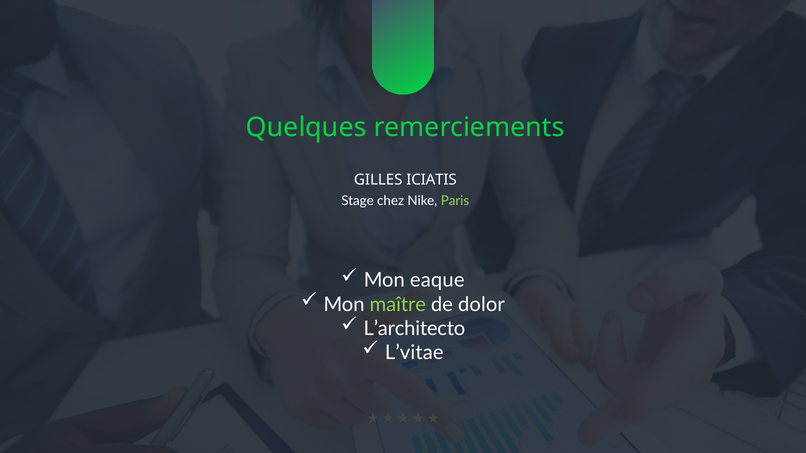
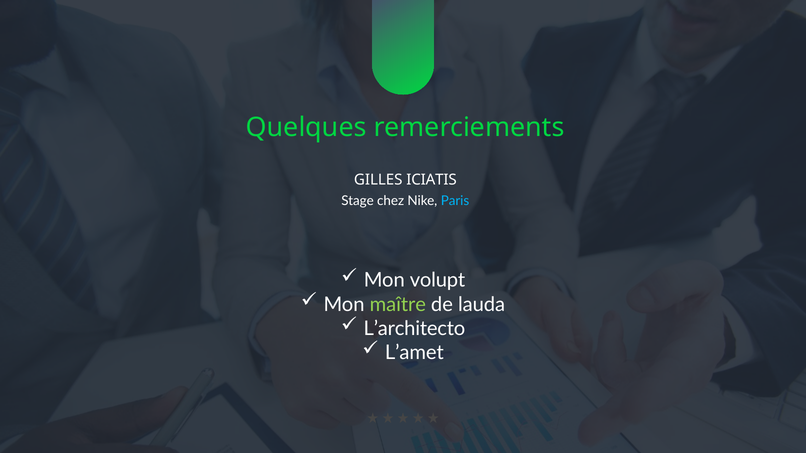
Paris colour: light green -> light blue
eaque: eaque -> volupt
dolor: dolor -> lauda
L’vitae: L’vitae -> L’amet
